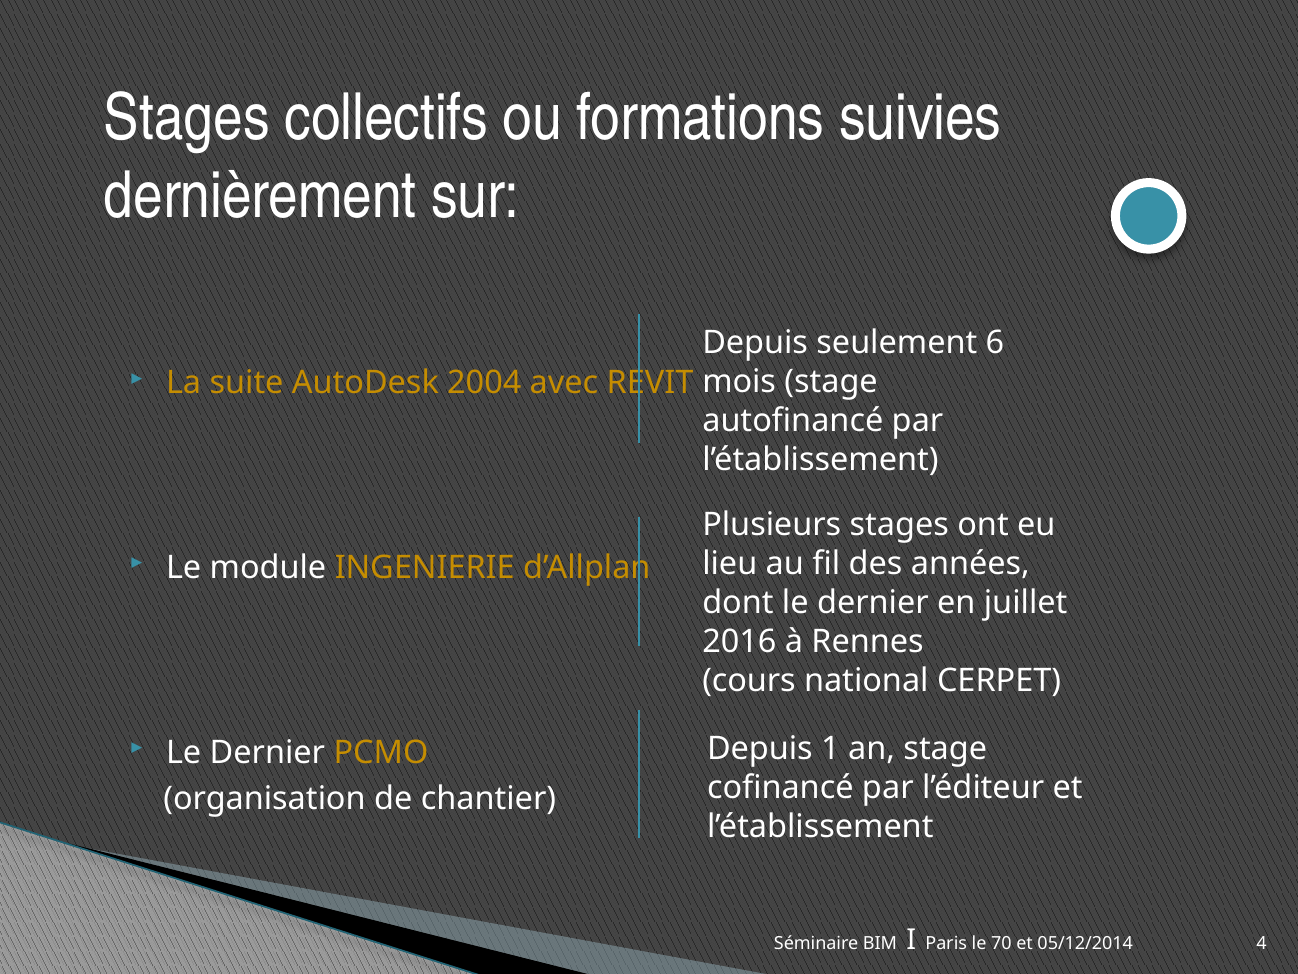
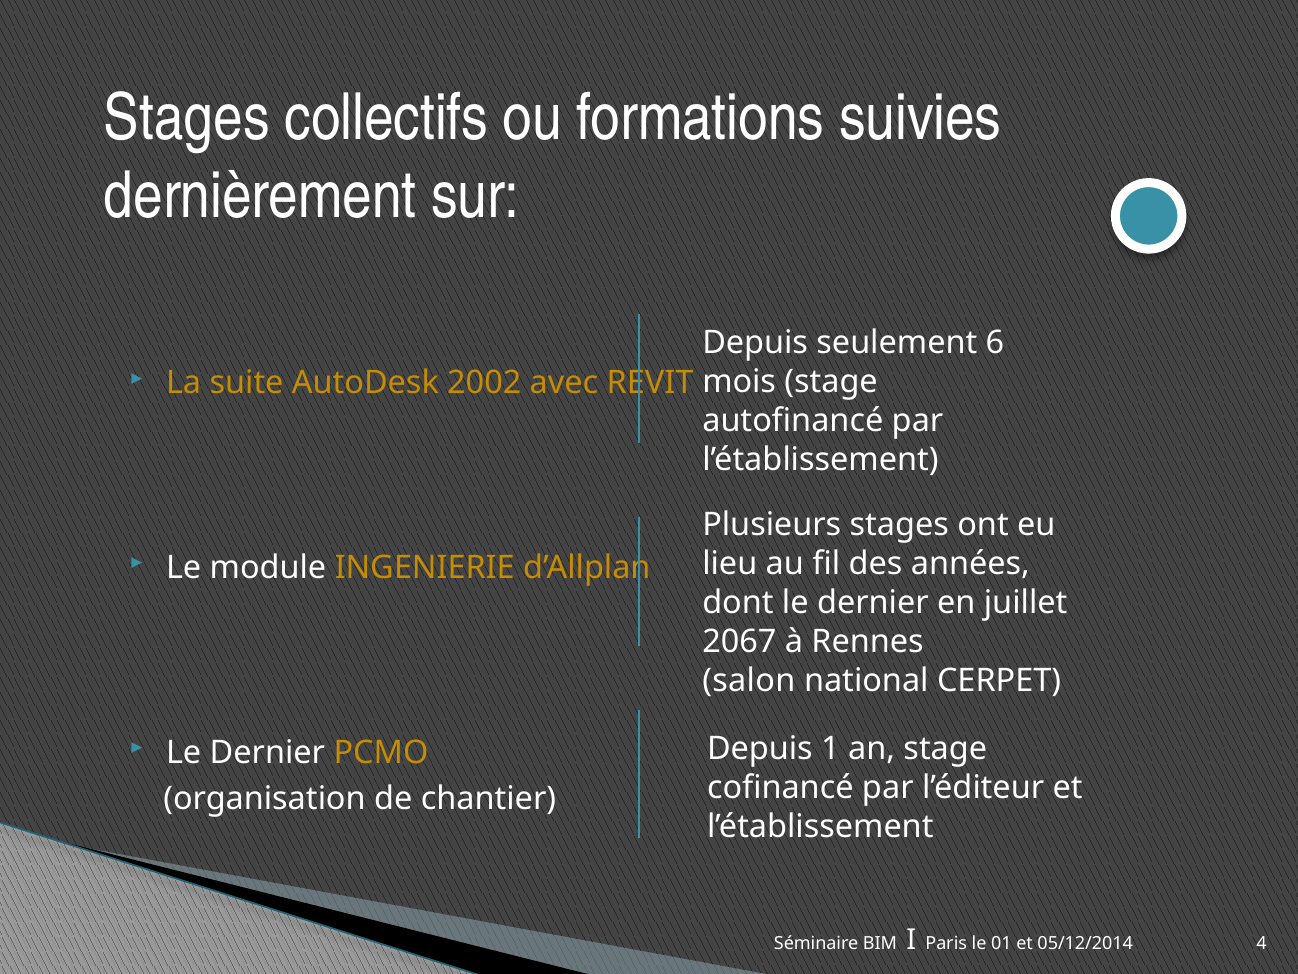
2004: 2004 -> 2002
2016: 2016 -> 2067
cours: cours -> salon
70: 70 -> 01
